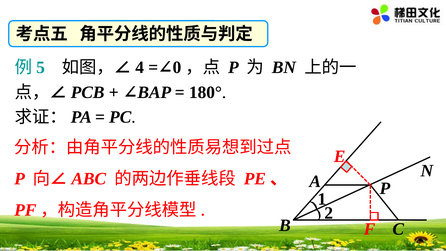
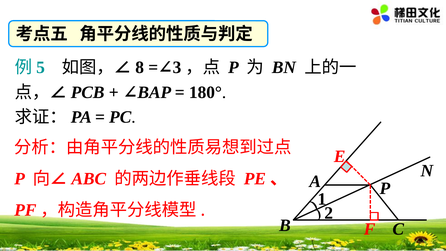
4: 4 -> 8
0: 0 -> 3
